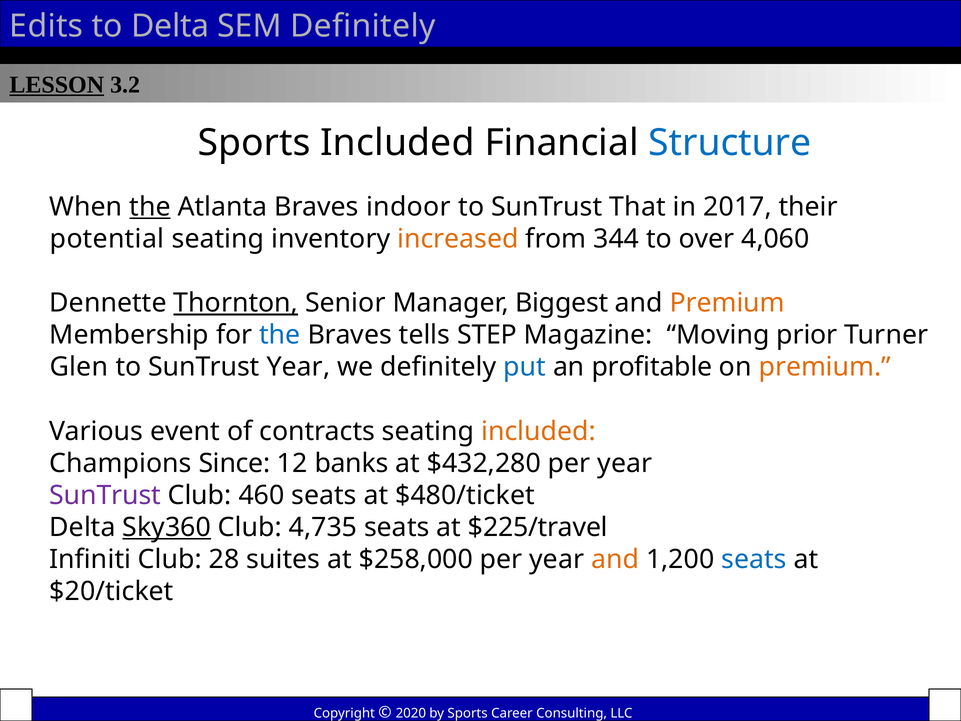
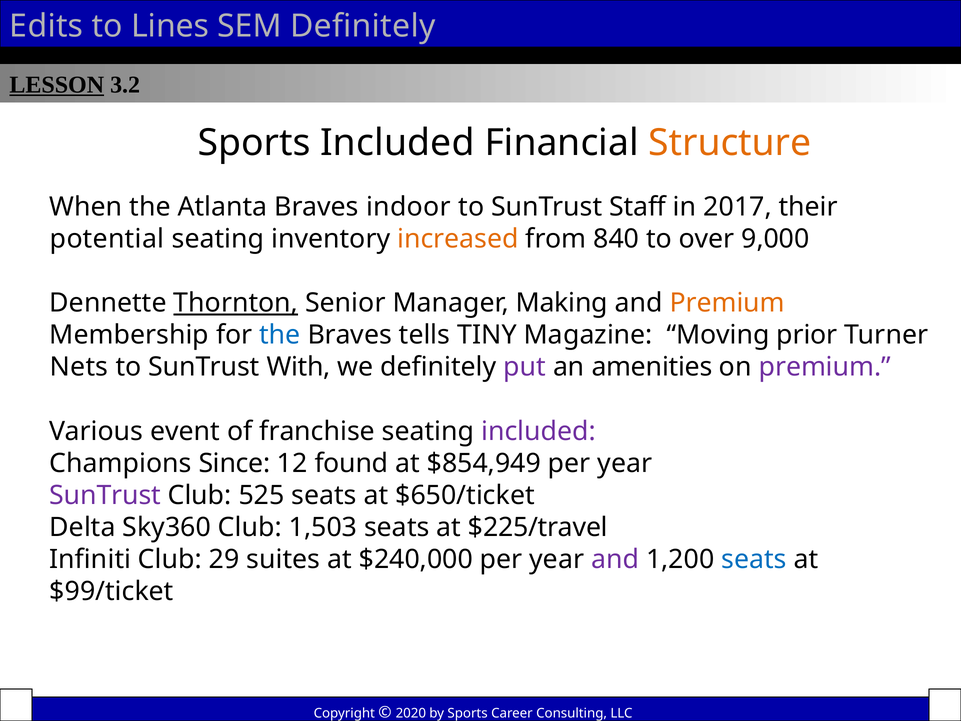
to Delta: Delta -> Lines
Structure colour: blue -> orange
the at (150, 207) underline: present -> none
That: That -> Staff
344: 344 -> 840
4,060: 4,060 -> 9,000
Biggest: Biggest -> Making
STEP: STEP -> TINY
Glen: Glen -> Nets
SunTrust Year: Year -> With
put colour: blue -> purple
profitable: profitable -> amenities
premium at (825, 367) colour: orange -> purple
contracts: contracts -> franchise
included at (539, 431) colour: orange -> purple
banks: banks -> found
$432,280: $432,280 -> $854,949
460: 460 -> 525
$480/ticket: $480/ticket -> $650/ticket
Sky360 underline: present -> none
4,735: 4,735 -> 1,503
28: 28 -> 29
$258,000: $258,000 -> $240,000
and at (615, 559) colour: orange -> purple
$20/ticket: $20/ticket -> $99/ticket
